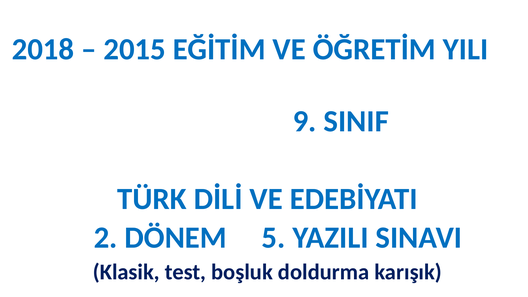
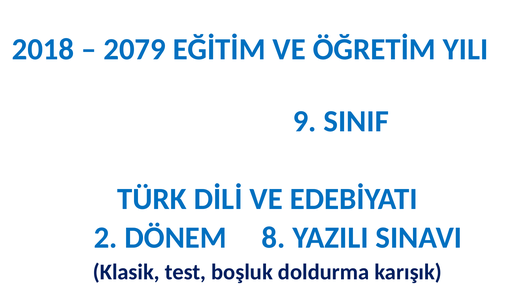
2015: 2015 -> 2079
5: 5 -> 8
